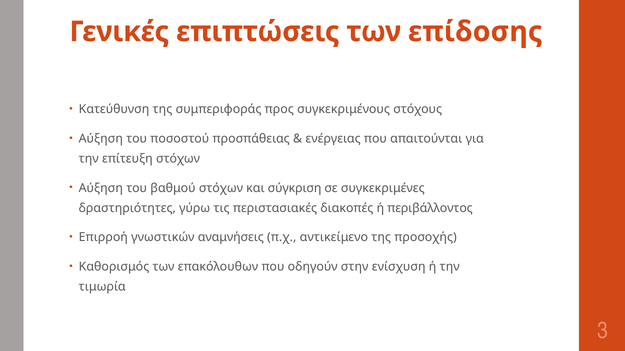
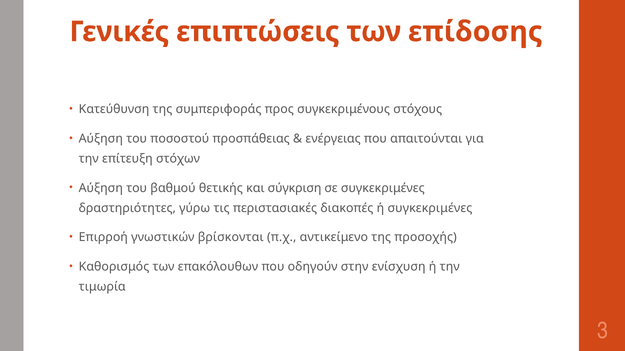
βαθμού στόχων: στόχων -> θετικής
ή περιβάλλοντος: περιβάλλοντος -> συγκεκριμένες
αναμνήσεις: αναμνήσεις -> βρίσκονται
